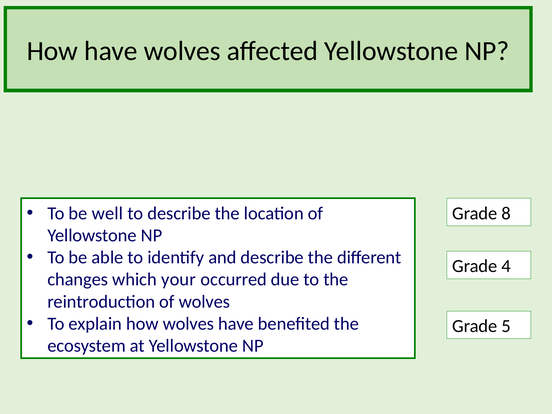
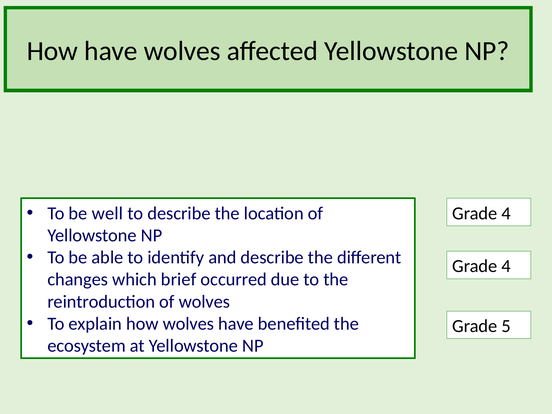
8 at (506, 213): 8 -> 4
your: your -> brief
